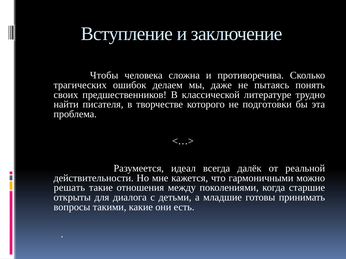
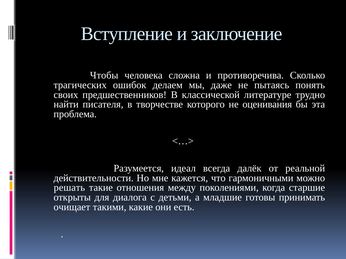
подготовки: подготовки -> оценивания
вопросы: вопросы -> очищает
